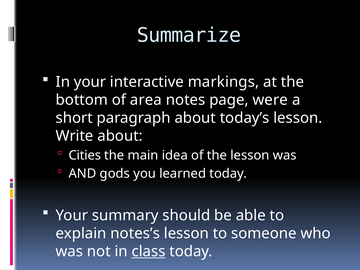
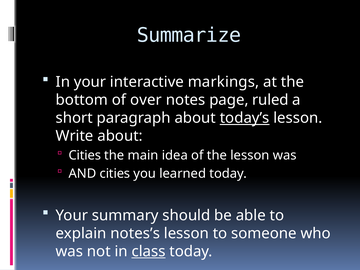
area: area -> over
were: were -> ruled
today’s underline: none -> present
AND gods: gods -> cities
